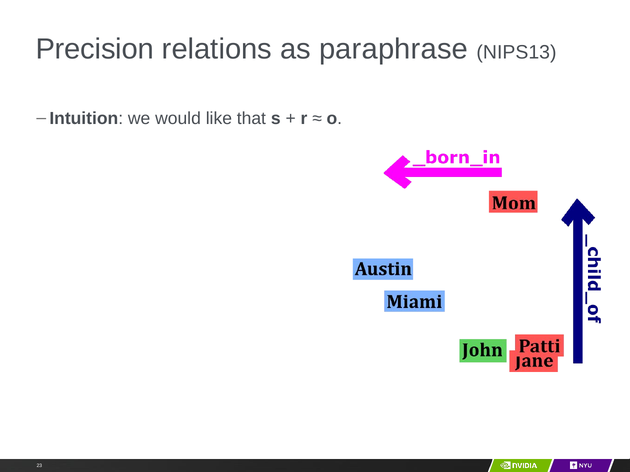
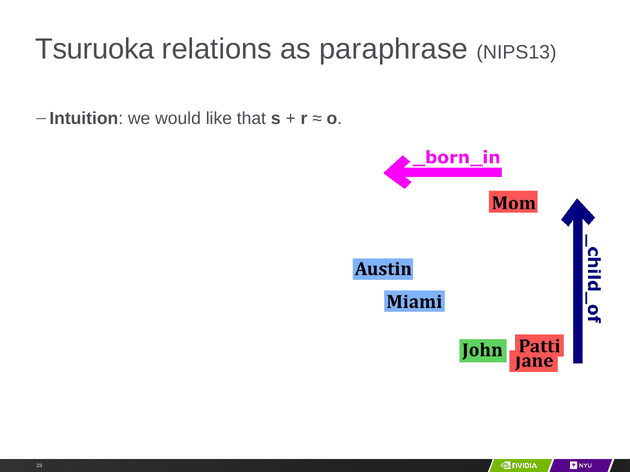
Precision: Precision -> Tsuruoka
